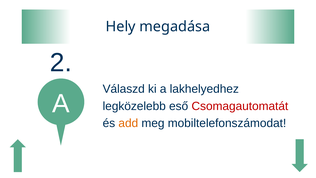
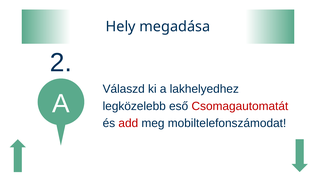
add colour: orange -> red
